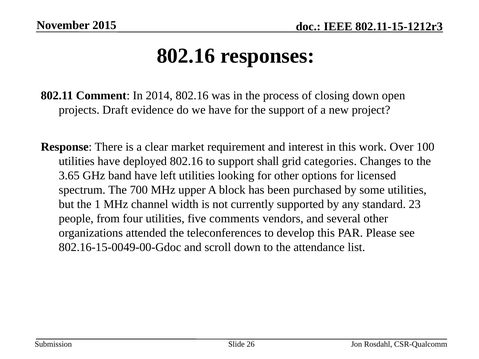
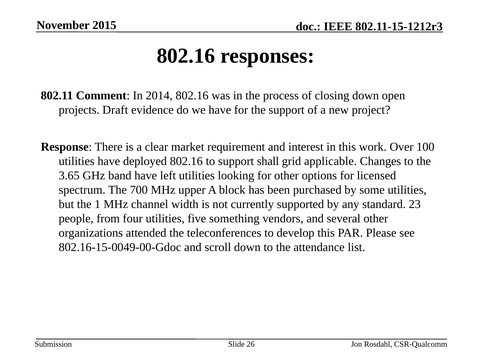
categories: categories -> applicable
comments: comments -> something
